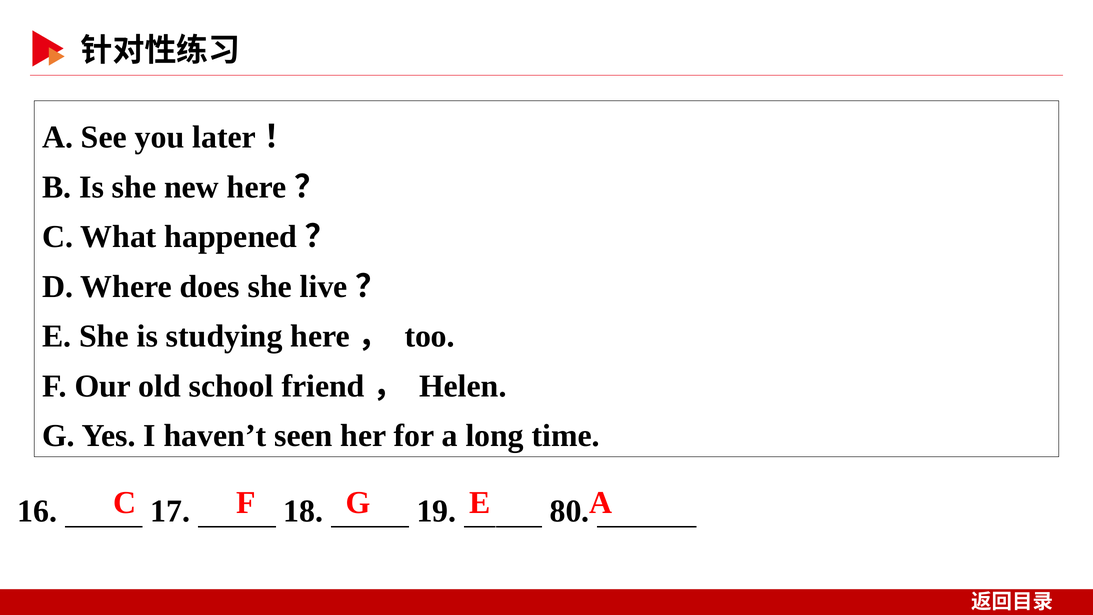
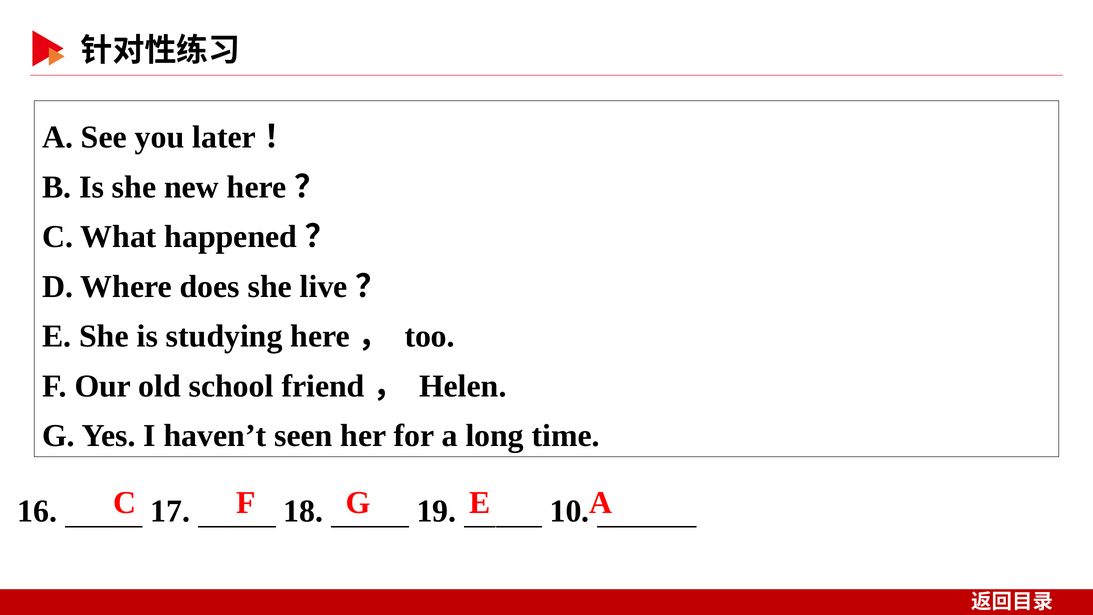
80: 80 -> 10
